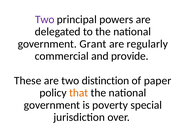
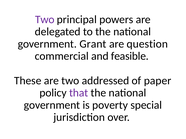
regularly: regularly -> question
provide: provide -> feasible
distinction: distinction -> addressed
that colour: orange -> purple
